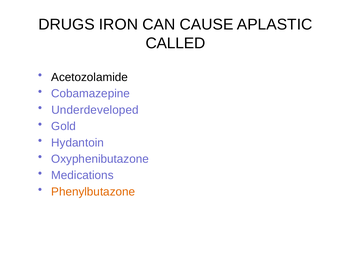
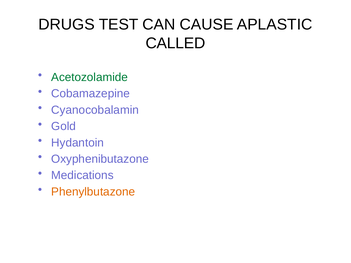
IRON: IRON -> TEST
Acetozolamide colour: black -> green
Underdeveloped: Underdeveloped -> Cyanocobalamin
